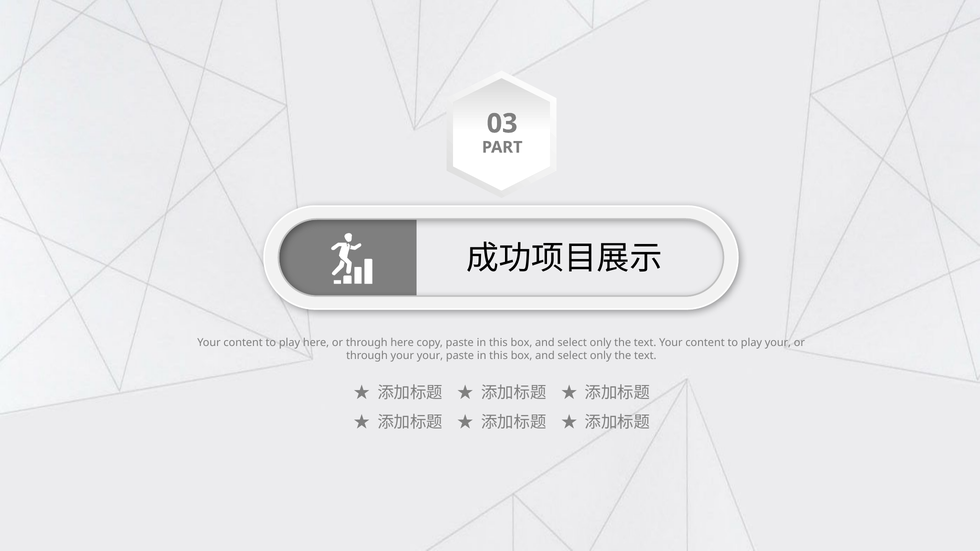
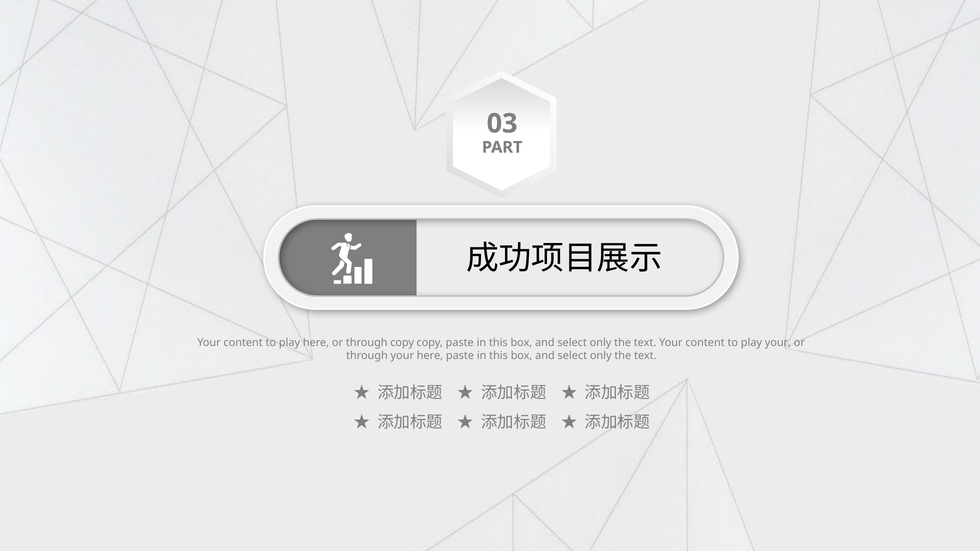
through here: here -> copy
your your: your -> here
